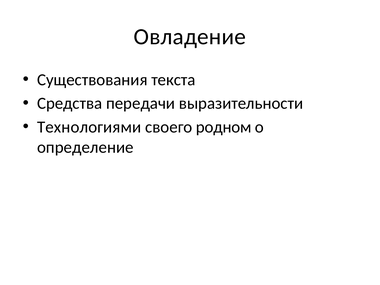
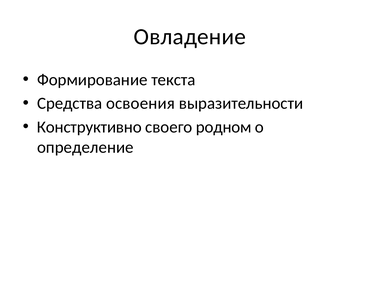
Существования: Существования -> Формирование
передачи: передачи -> освоения
Технологиями: Технологиями -> Конструктивно
